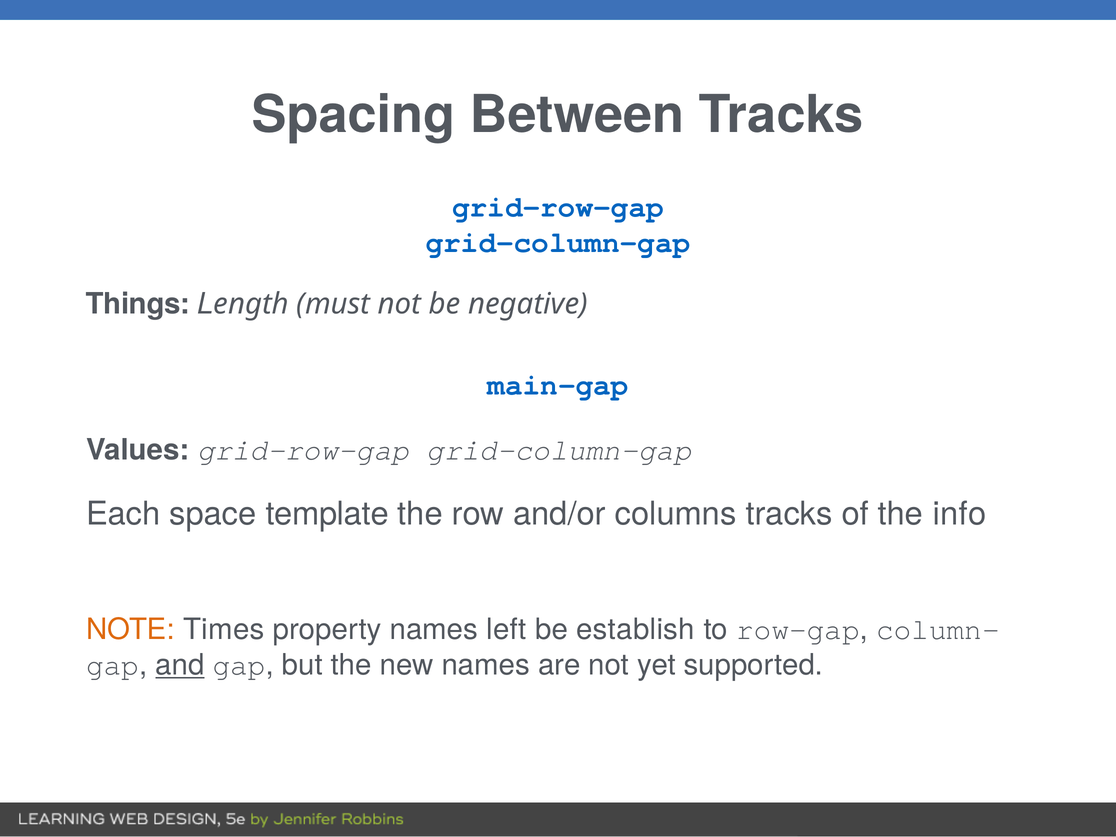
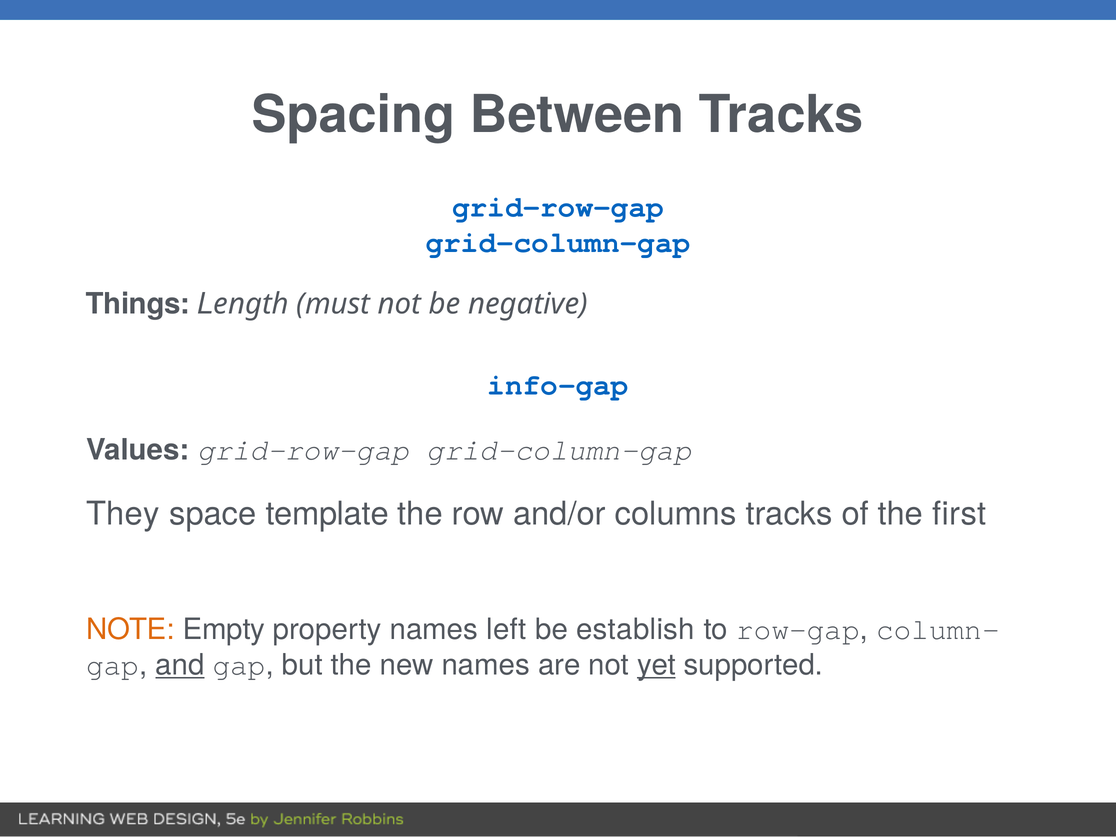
main-gap: main-gap -> info-gap
Each: Each -> They
info: info -> first
Times: Times -> Empty
yet underline: none -> present
